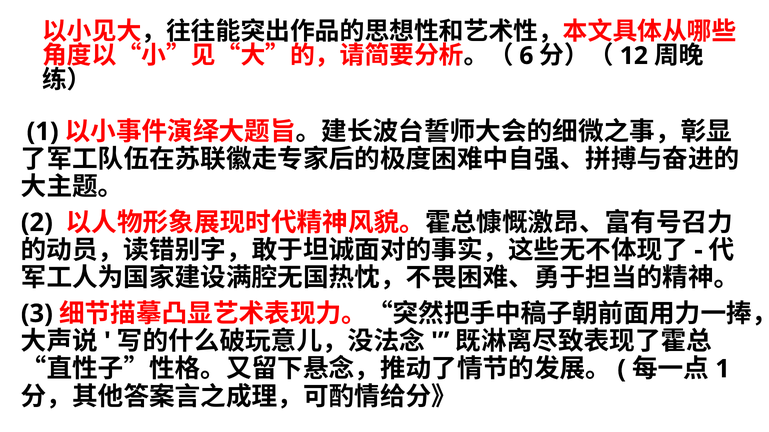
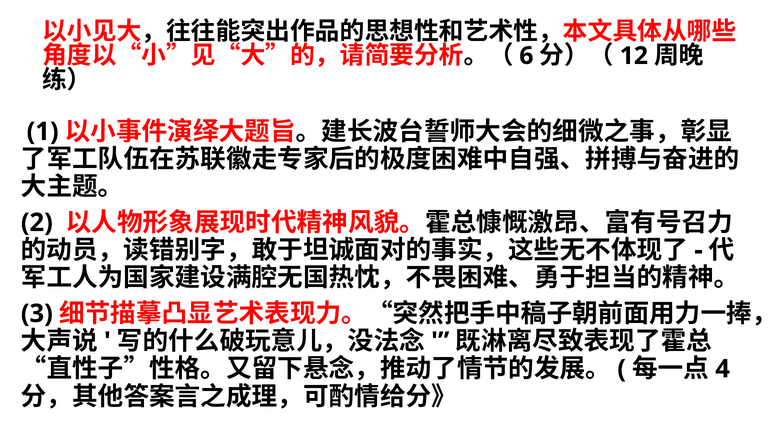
1 at (723, 369): 1 -> 4
